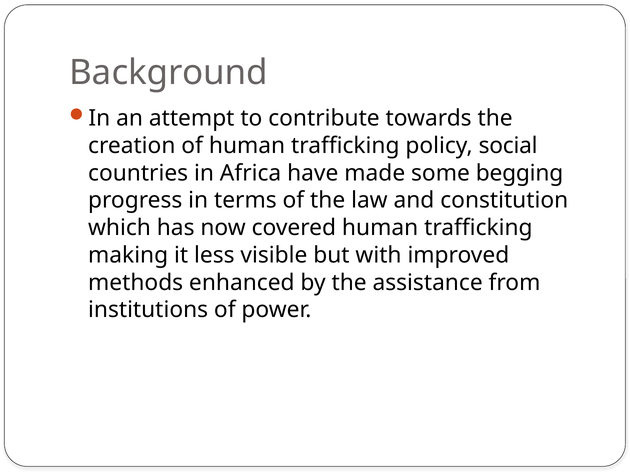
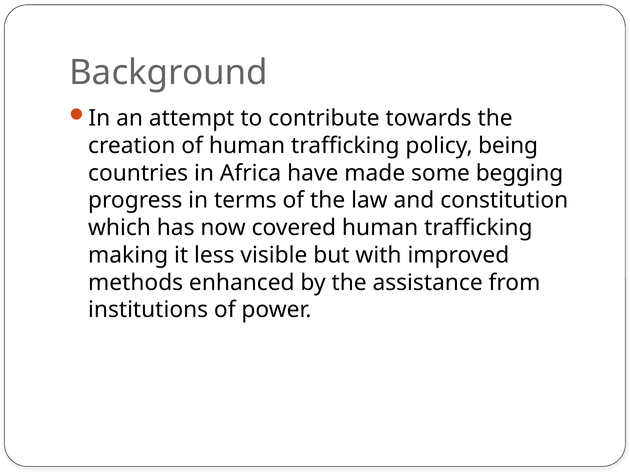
social: social -> being
